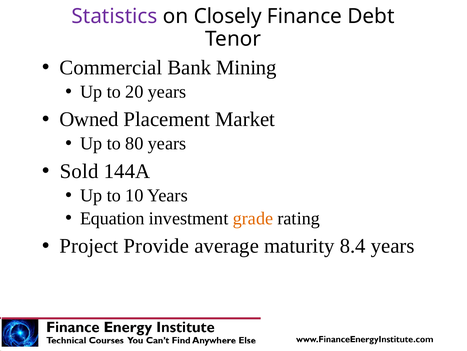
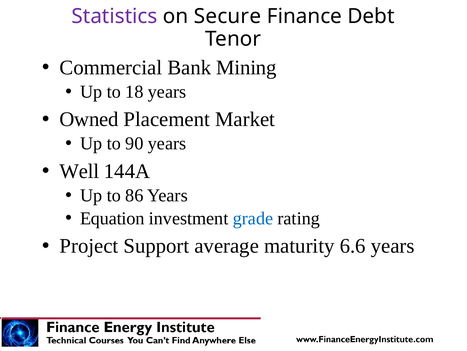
Closely: Closely -> Secure
20: 20 -> 18
80: 80 -> 90
Sold: Sold -> Well
10: 10 -> 86
grade colour: orange -> blue
Provide: Provide -> Support
8.4: 8.4 -> 6.6
